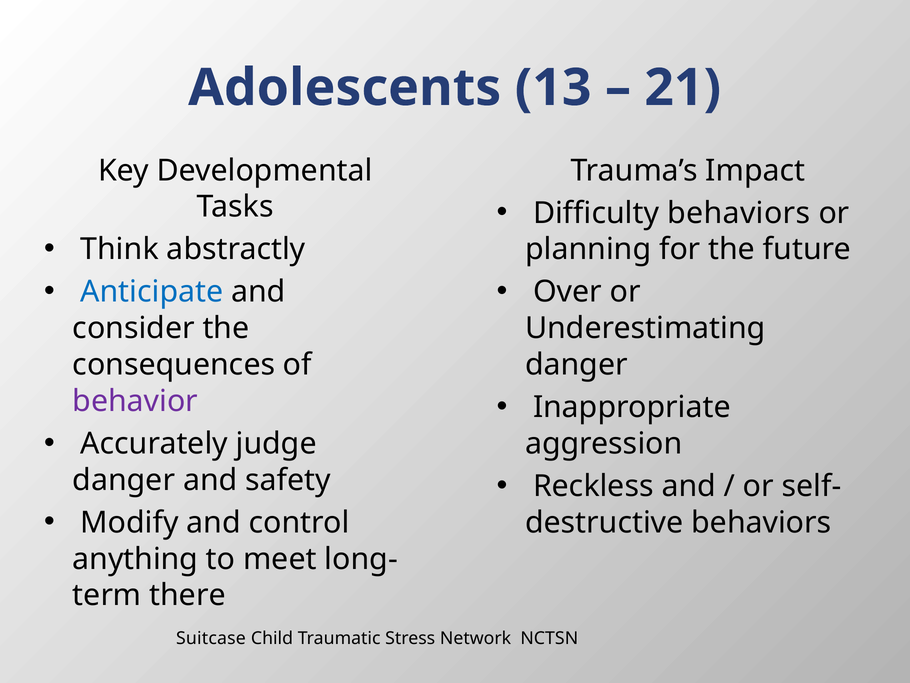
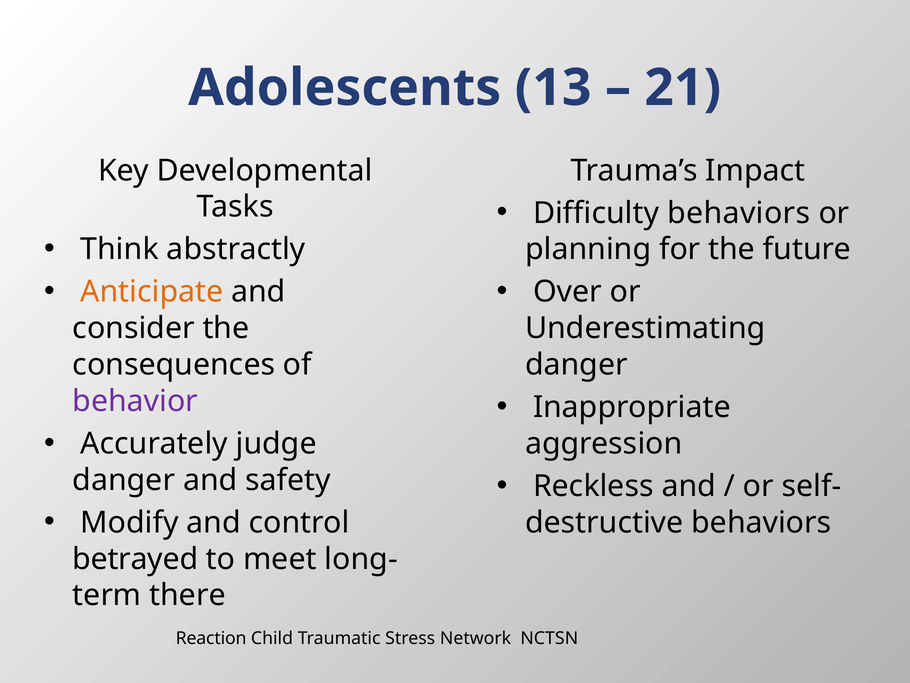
Anticipate colour: blue -> orange
anything: anything -> betrayed
Suitcase: Suitcase -> Reaction
